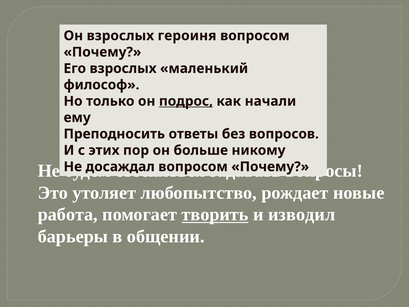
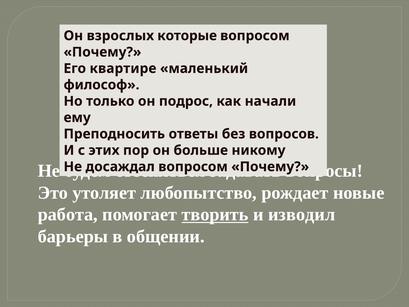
героиня: героиня -> которые
Его взрослых: взрослых -> квартире
подрос underline: present -> none
